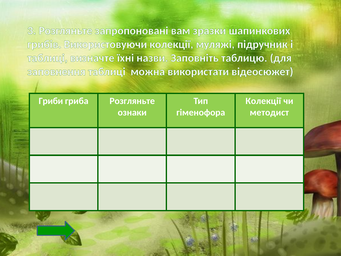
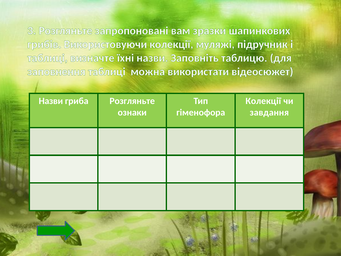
Гриби at (51, 101): Гриби -> Назви
методист: методист -> завдання
